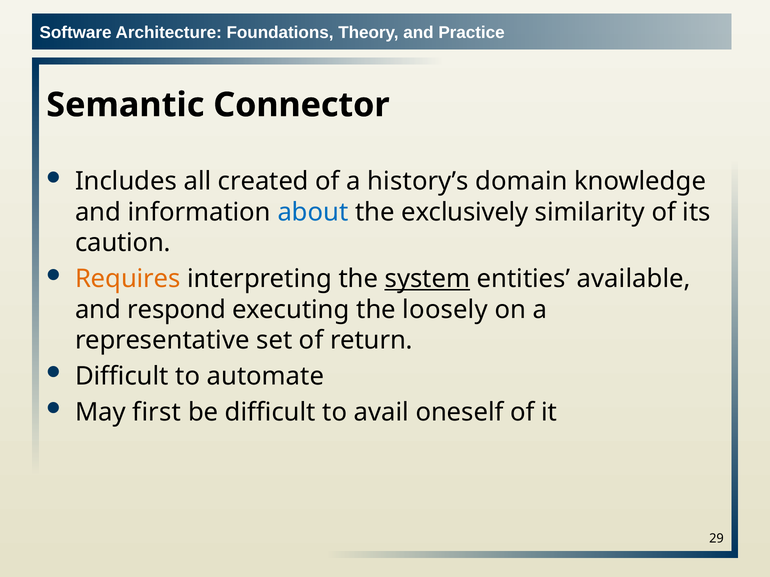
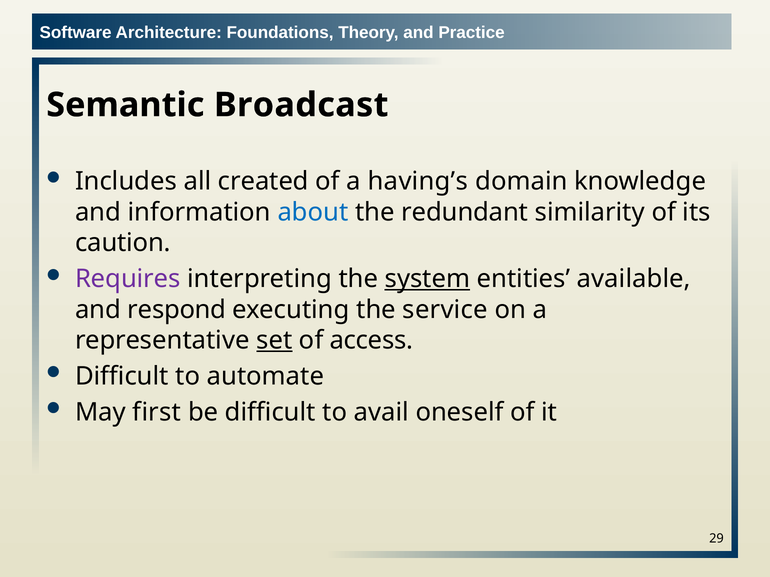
Connector: Connector -> Broadcast
history’s: history’s -> having’s
exclusively: exclusively -> redundant
Requires colour: orange -> purple
loosely: loosely -> service
set underline: none -> present
return: return -> access
